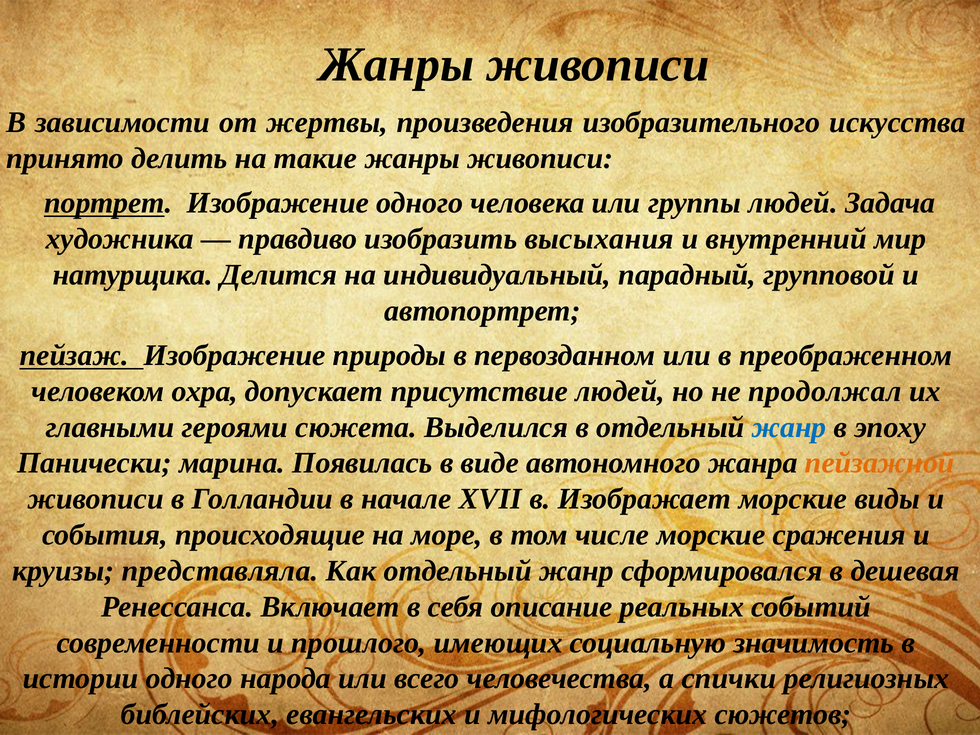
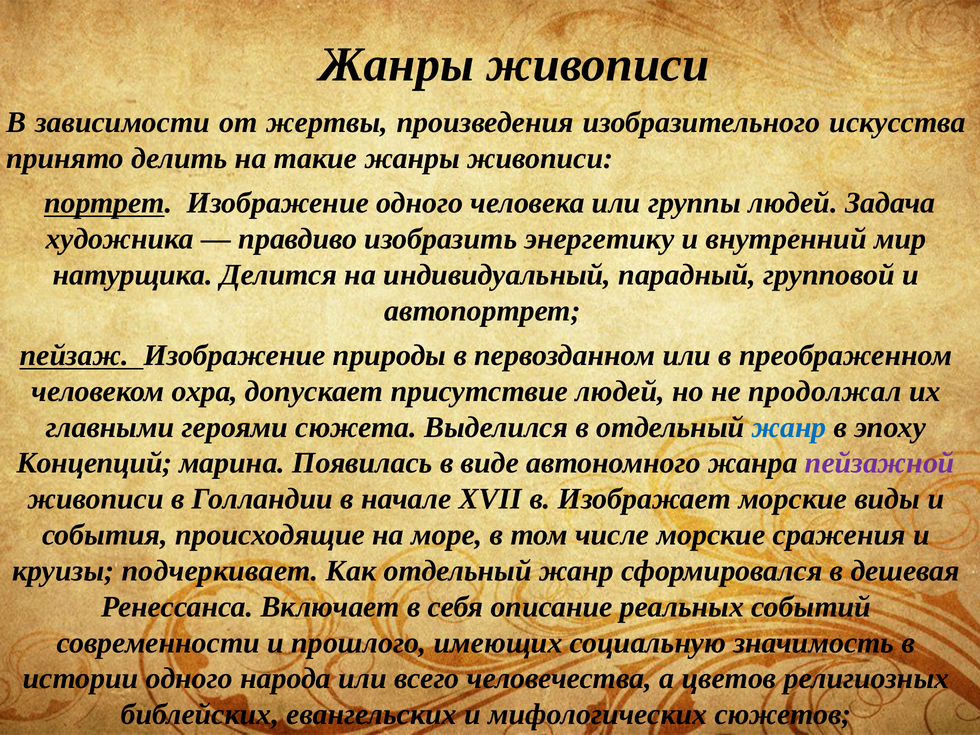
высыхания: высыхания -> энергетику
Панически: Панически -> Концепций
пейзажной colour: orange -> purple
представляла: представляла -> подчеркивает
спички: спички -> цветов
